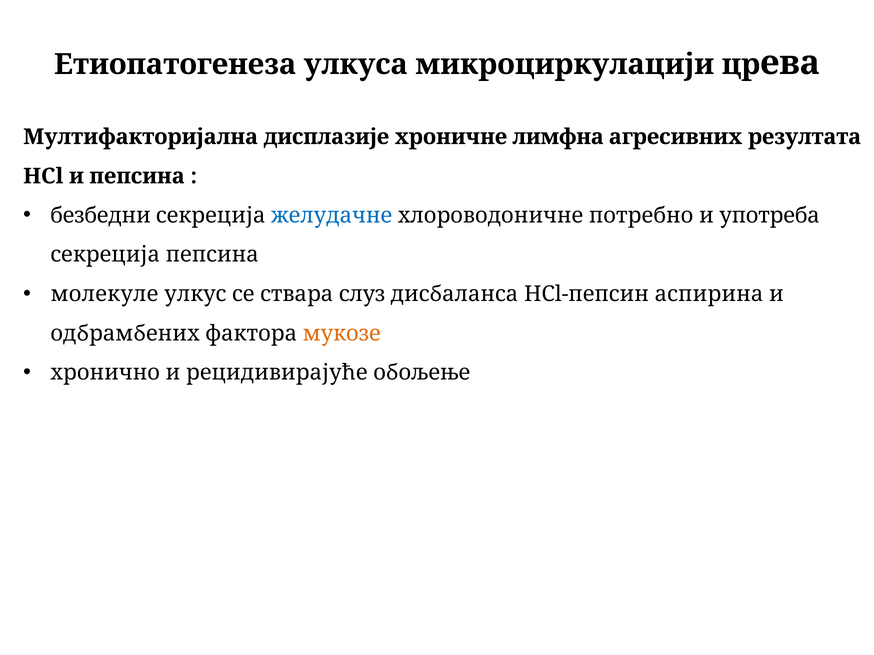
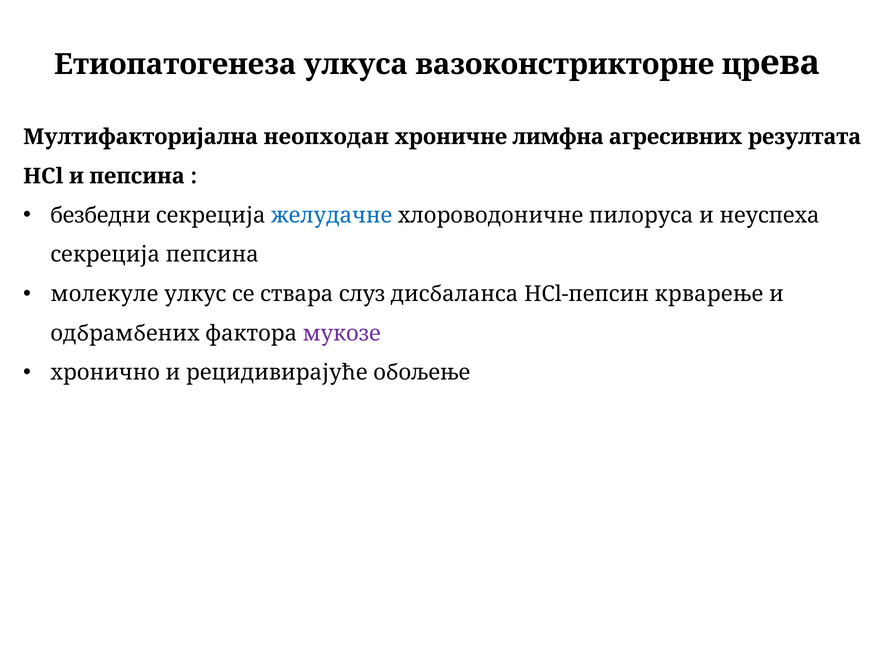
микроциркулацији: микроциркулацији -> вазоконстрикторне
дисплазије: дисплазије -> неопходан
потребно: потребно -> пилоруса
употреба: употреба -> неуспеха
аспирина: аспирина -> крварење
мукозе colour: orange -> purple
